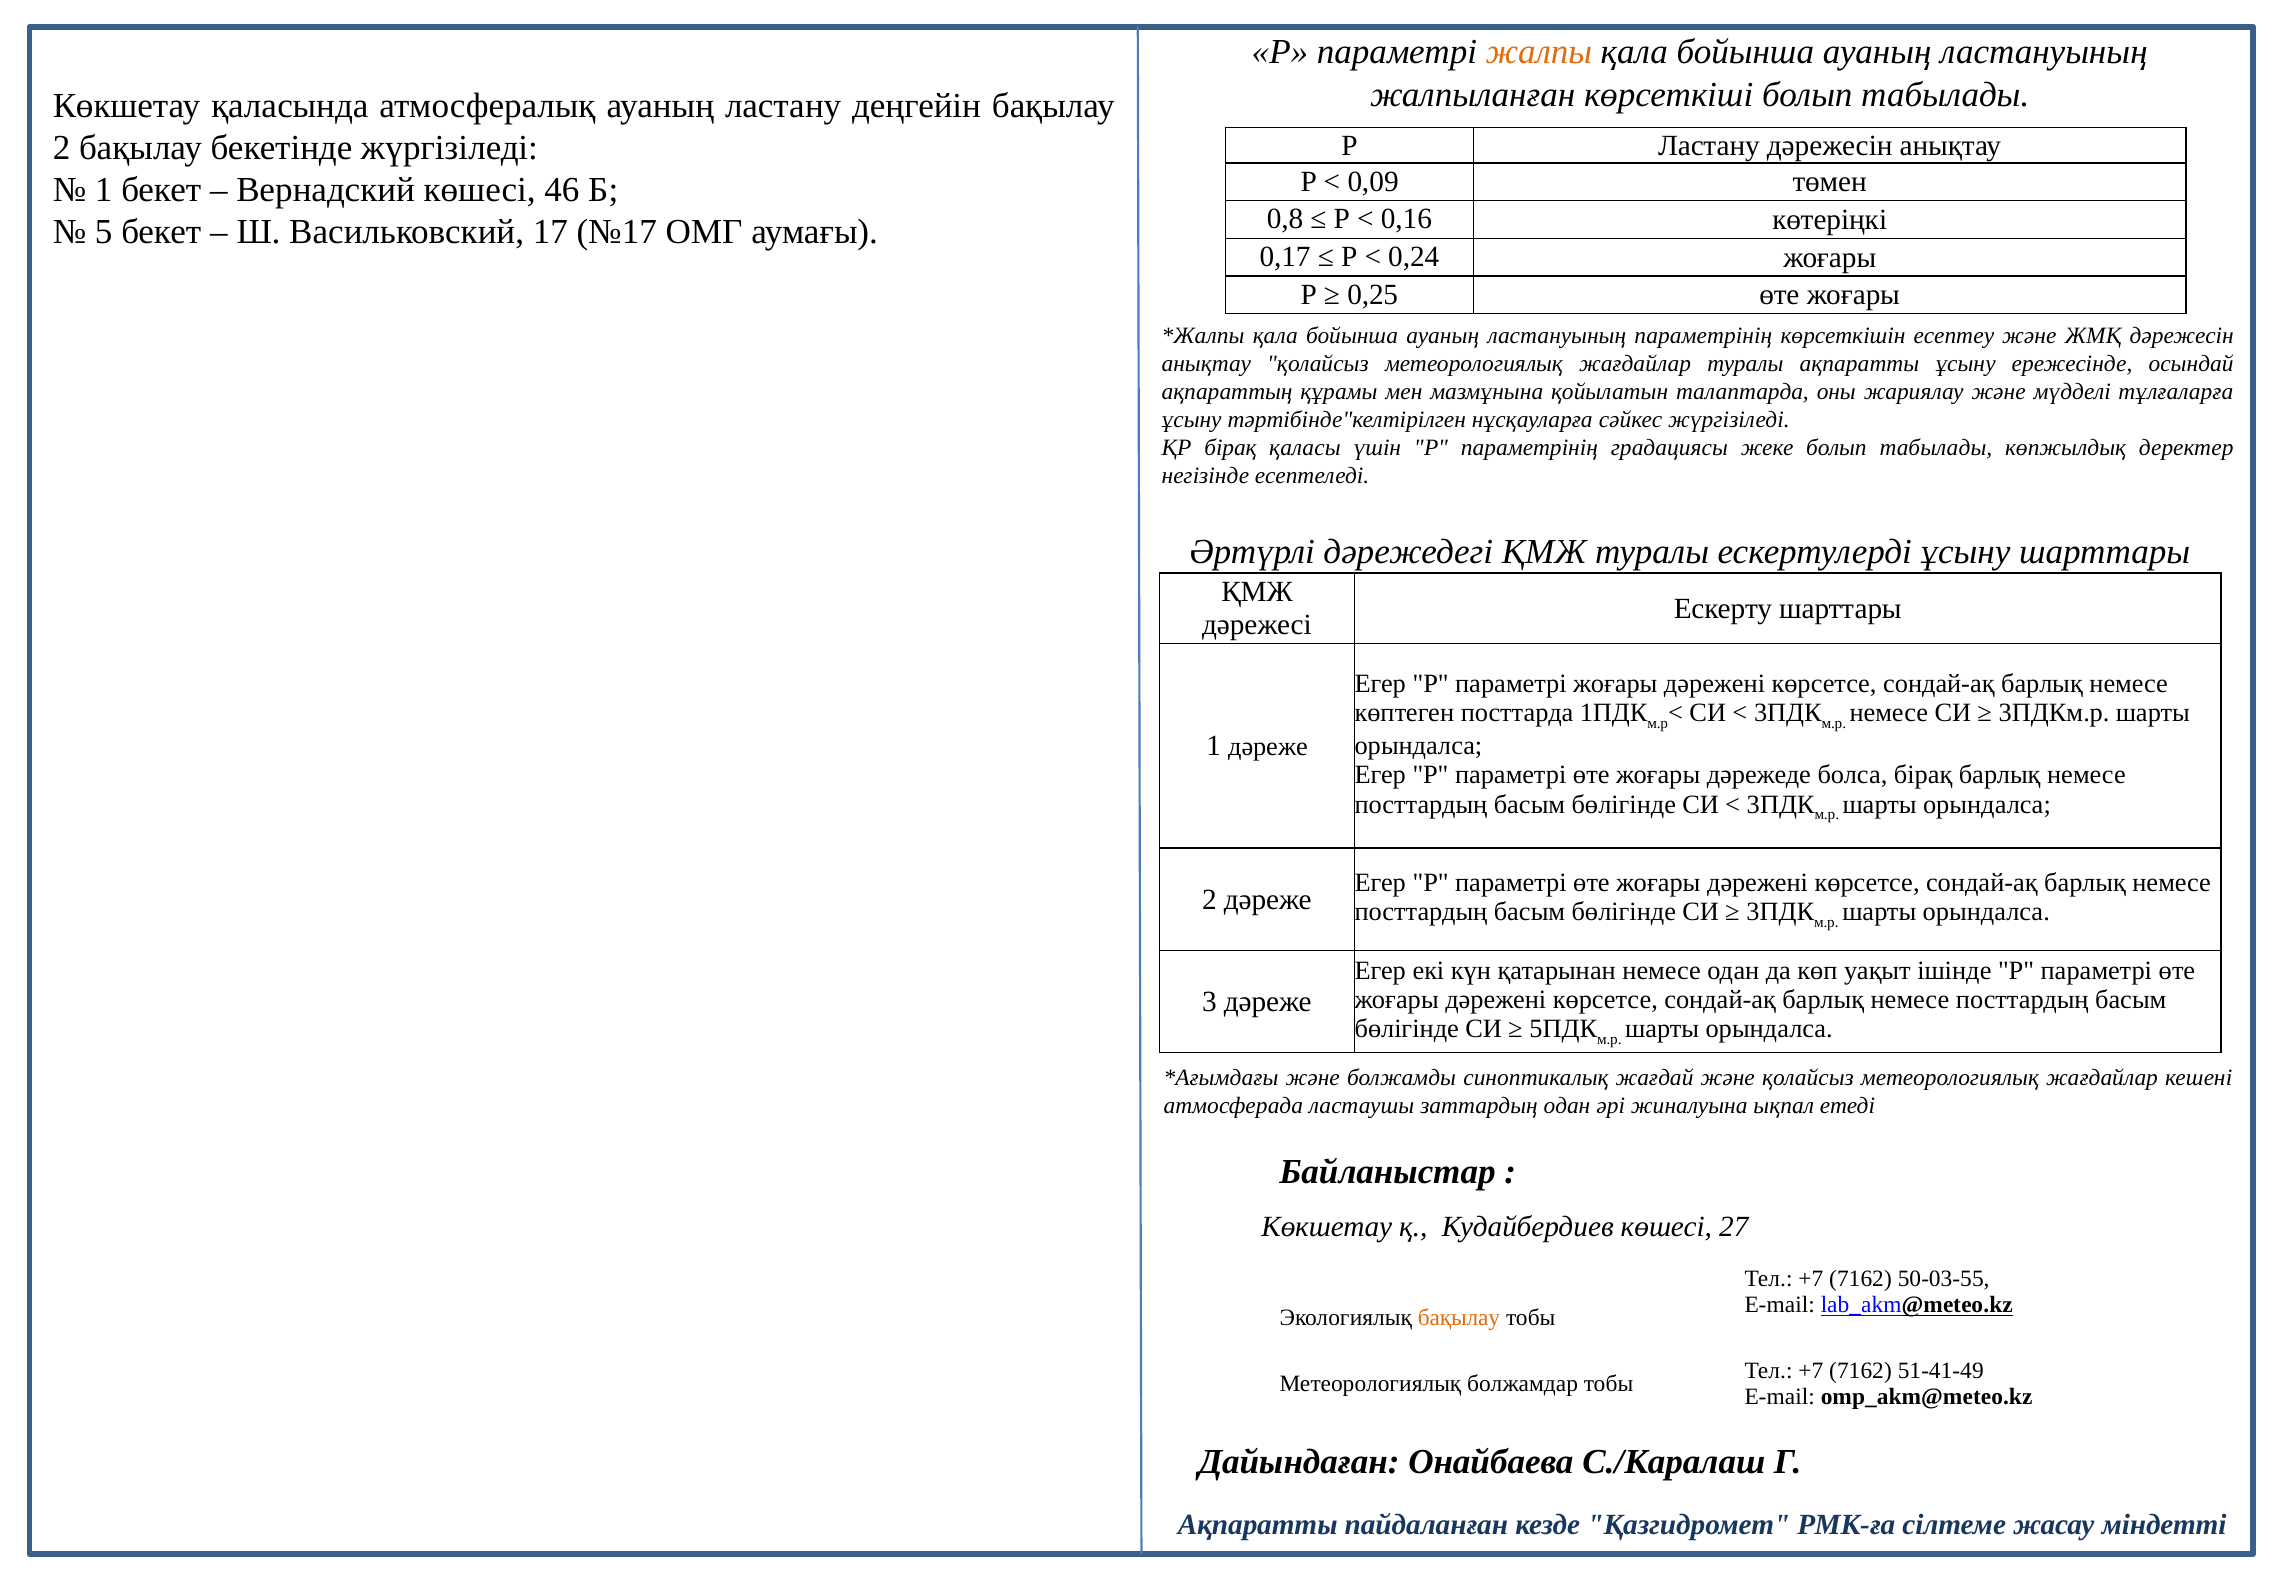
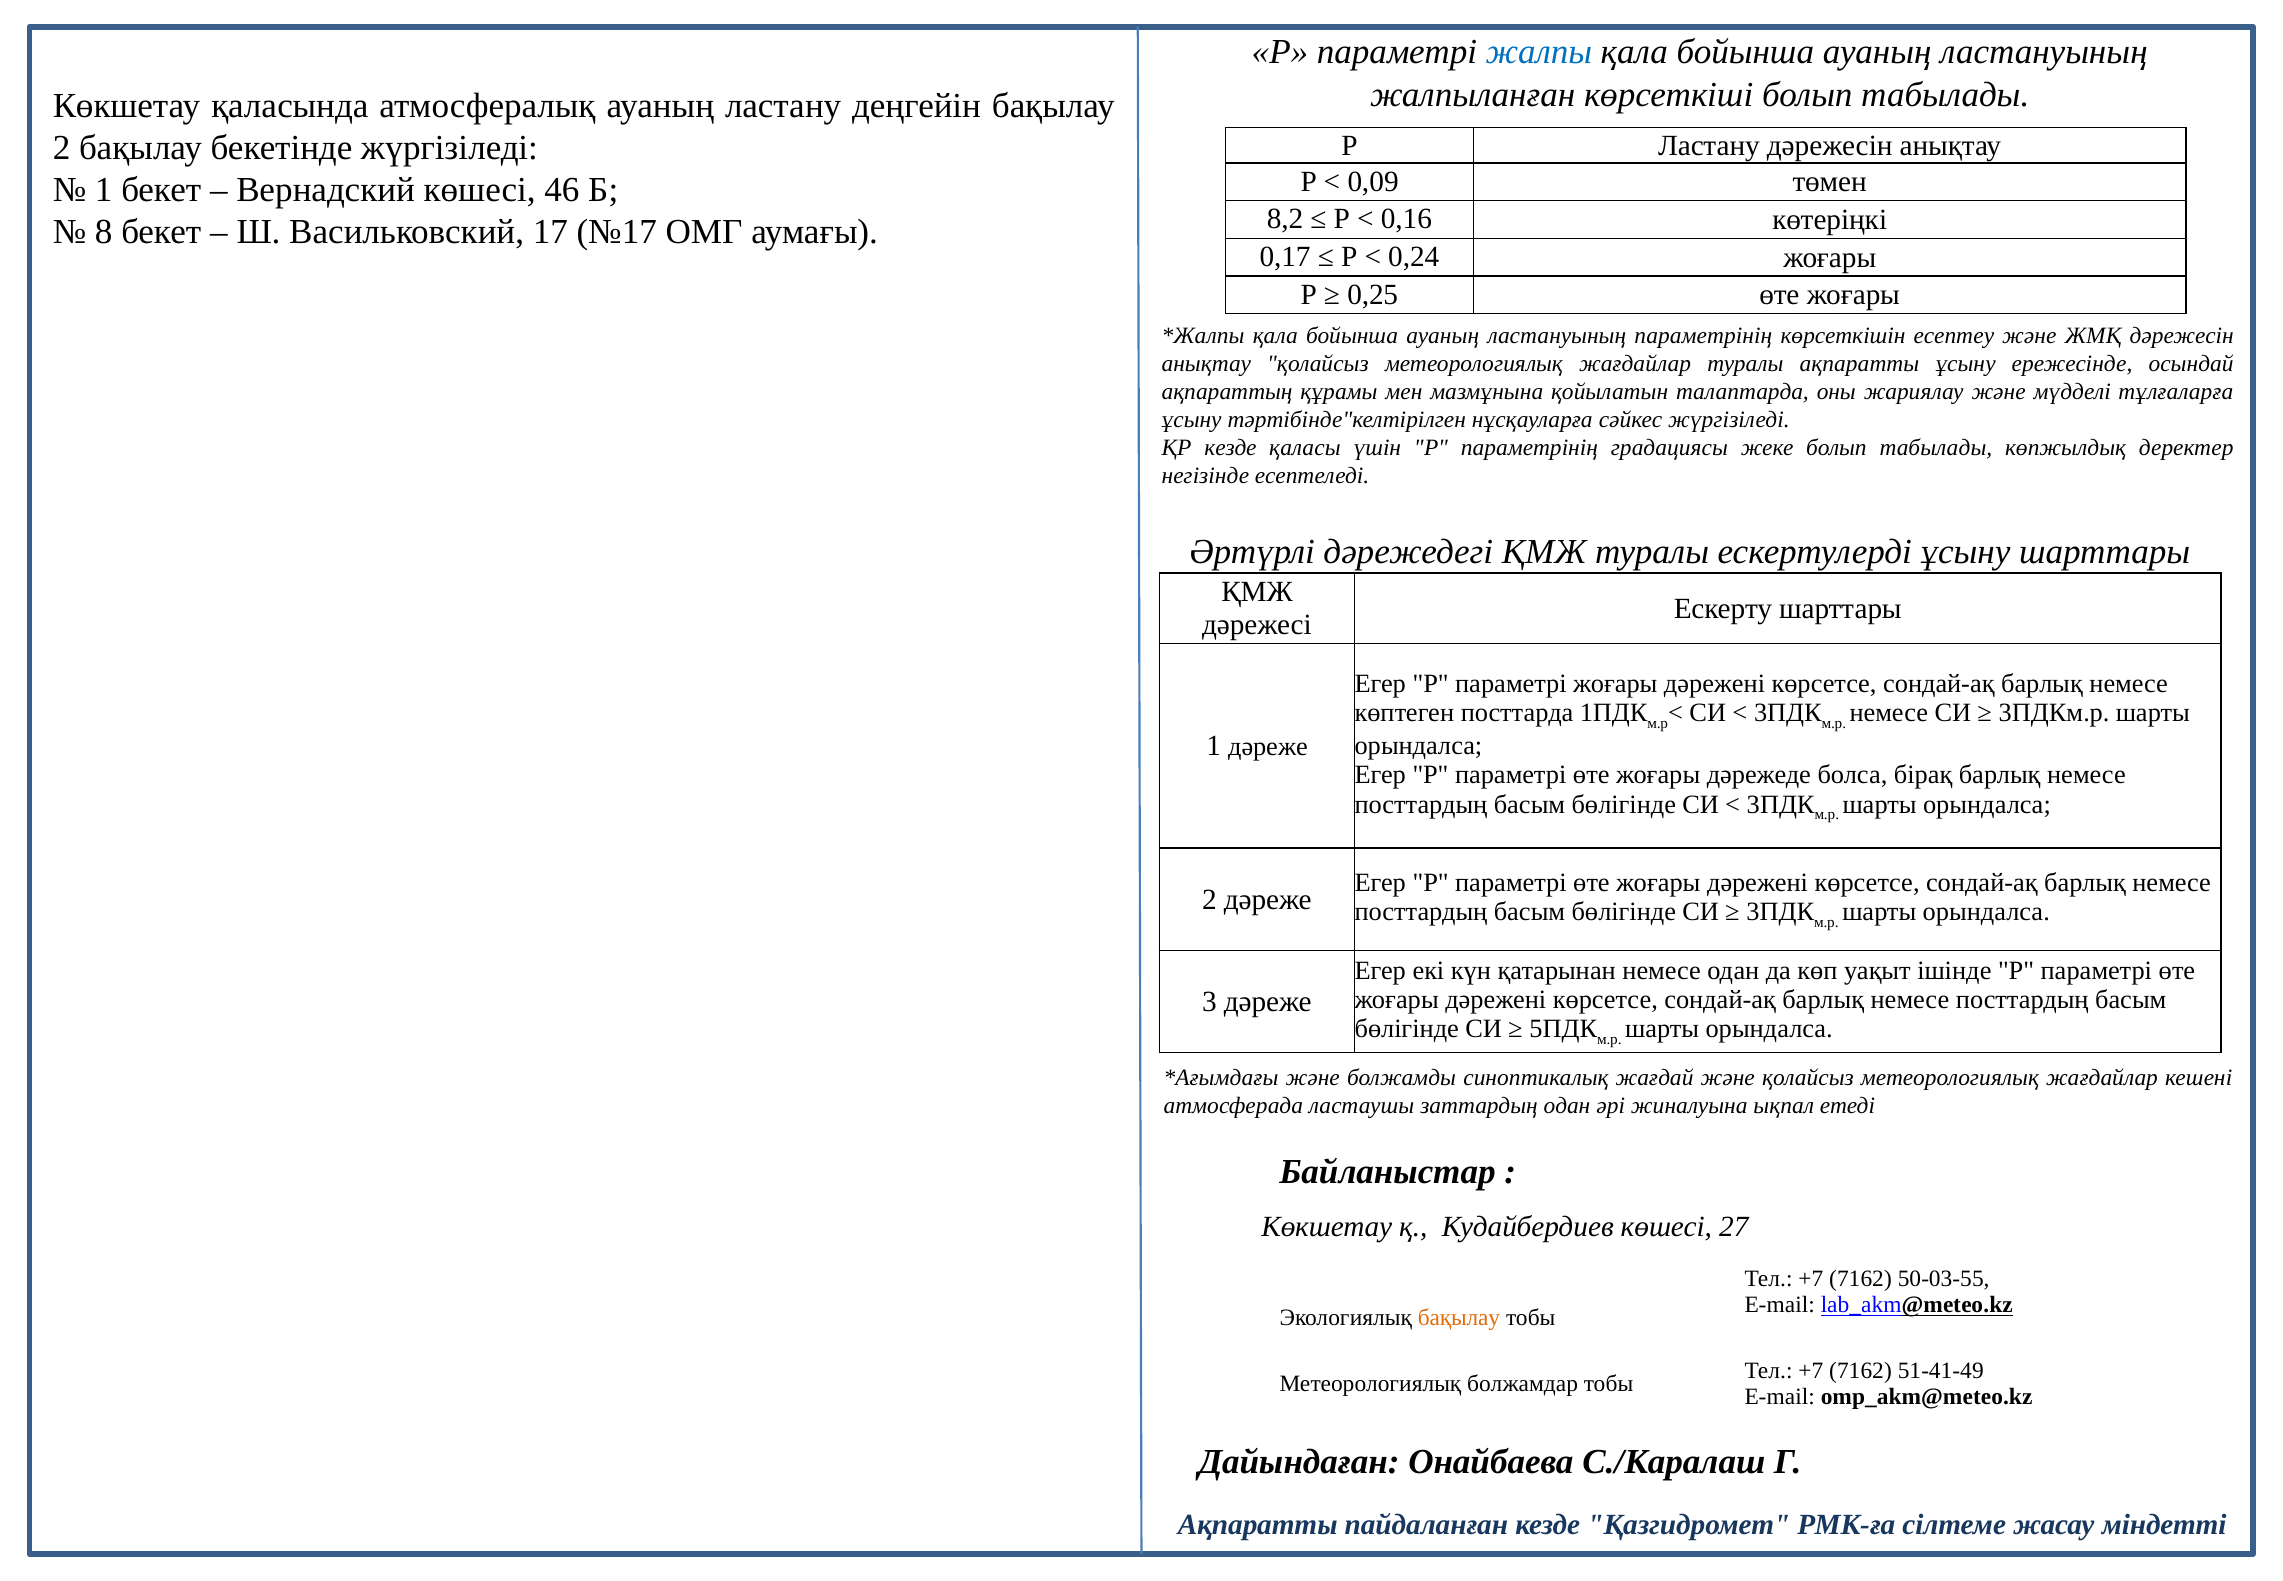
жалпы colour: orange -> blue
0,8: 0,8 -> 8,2
5: 5 -> 8
ҚР бірақ: бірақ -> кезде
